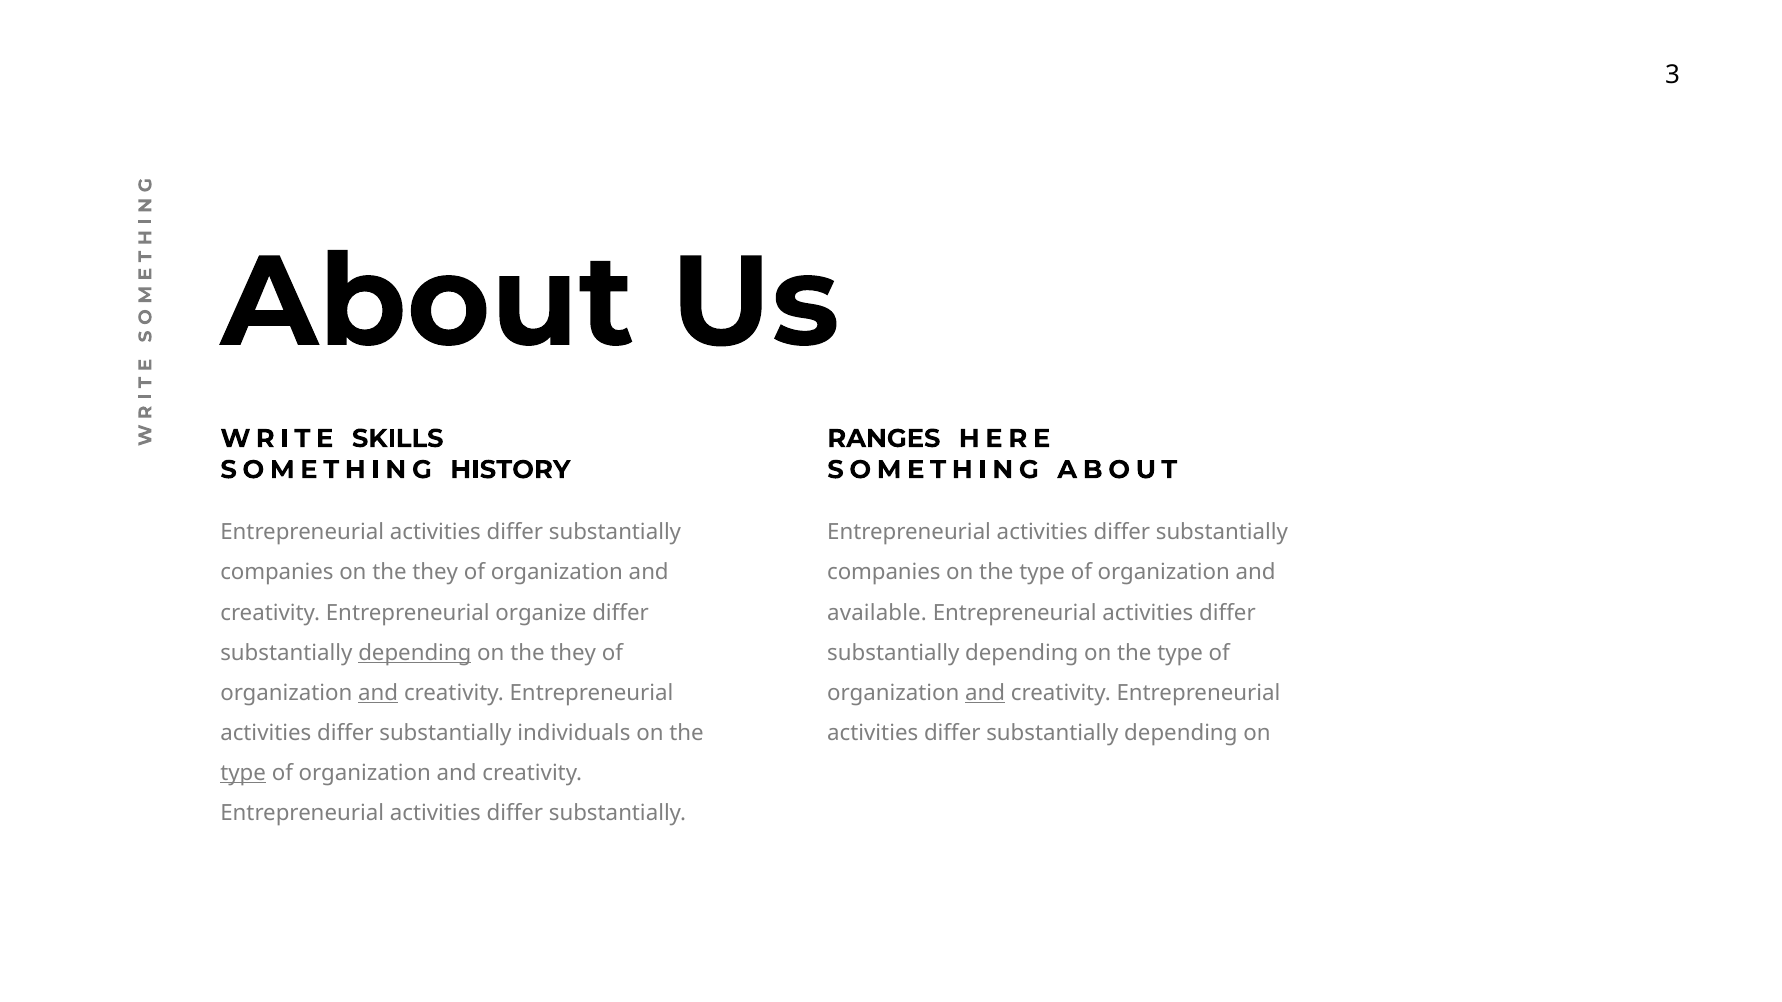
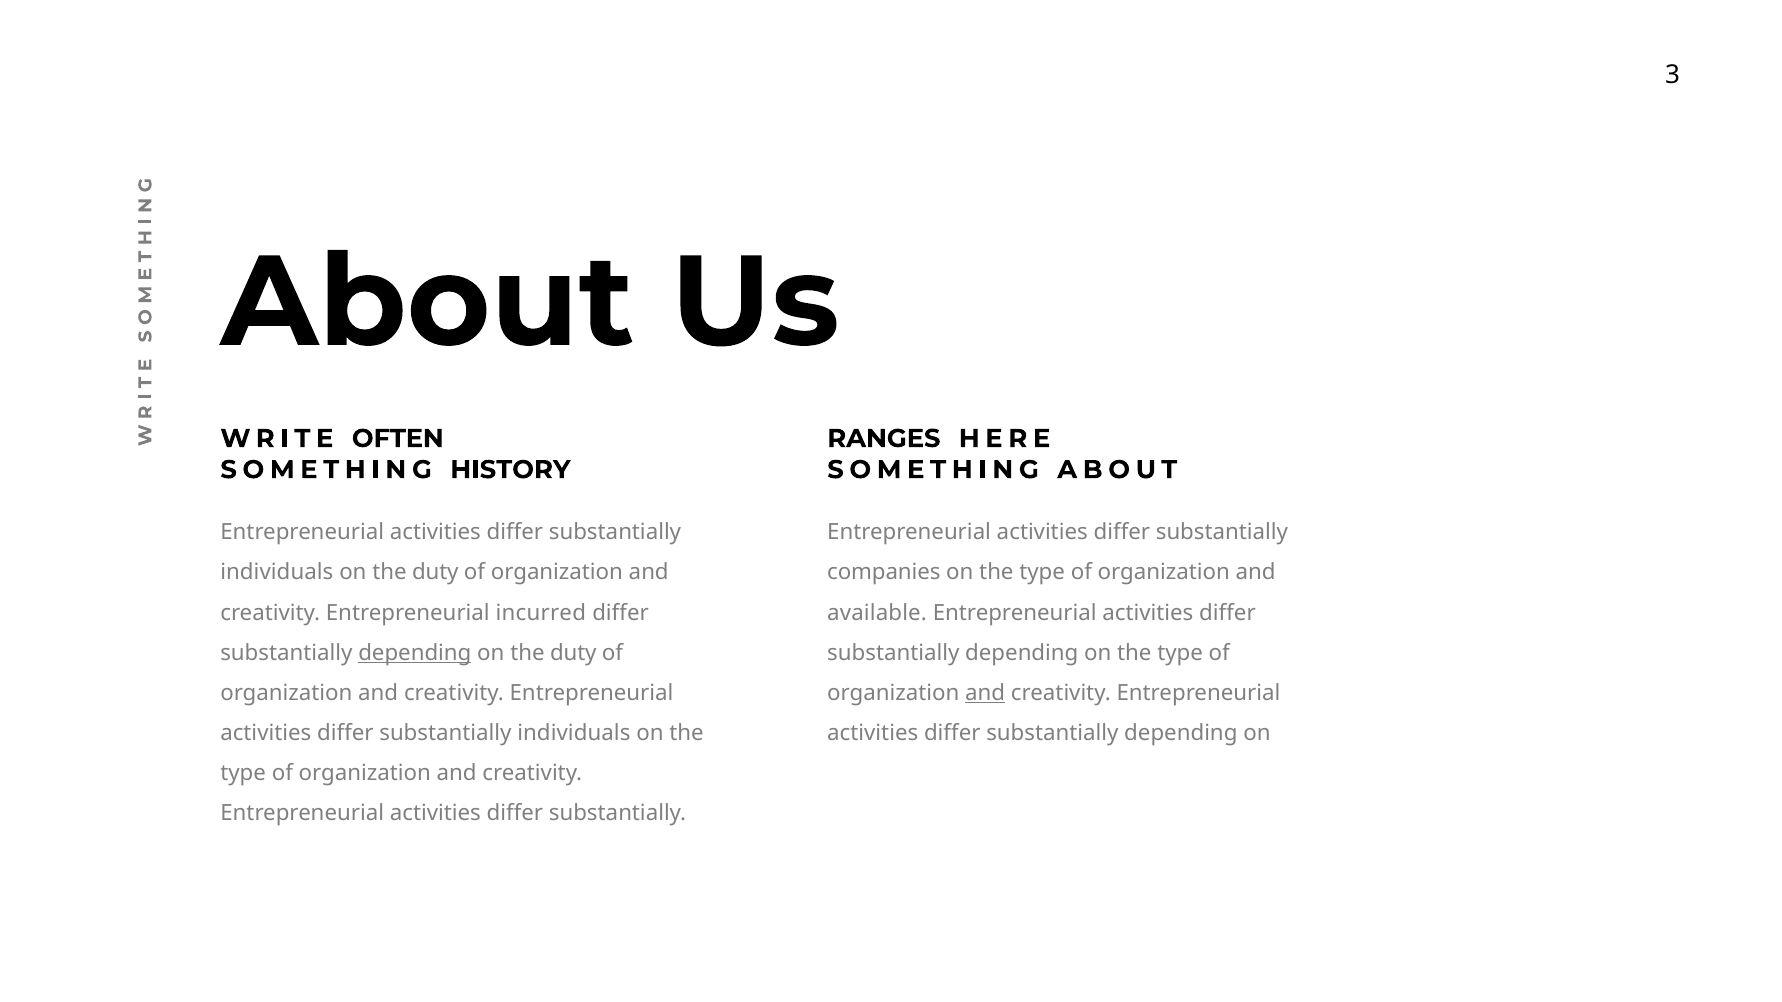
SKILLS: SKILLS -> OFTEN
companies at (277, 573): companies -> individuals
they at (435, 573): they -> duty
organize: organize -> incurred
they at (573, 653): they -> duty
and at (378, 693) underline: present -> none
type at (243, 774) underline: present -> none
